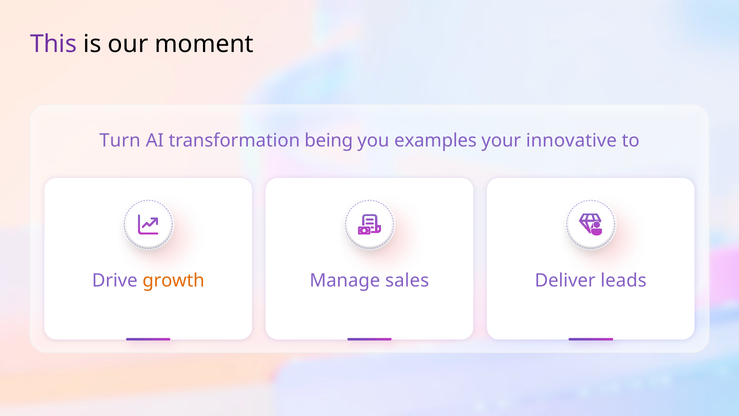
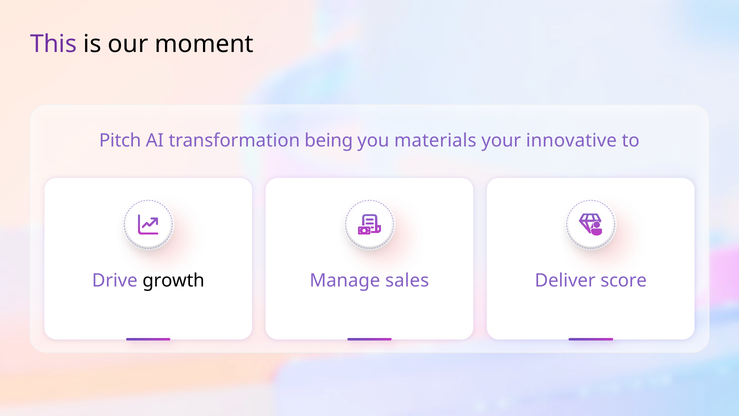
Turn: Turn -> Pitch
examples: examples -> materials
growth colour: orange -> black
leads: leads -> score
